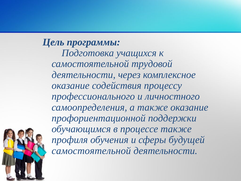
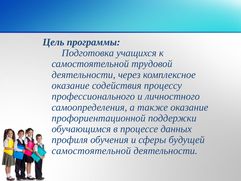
процессе также: также -> данных
